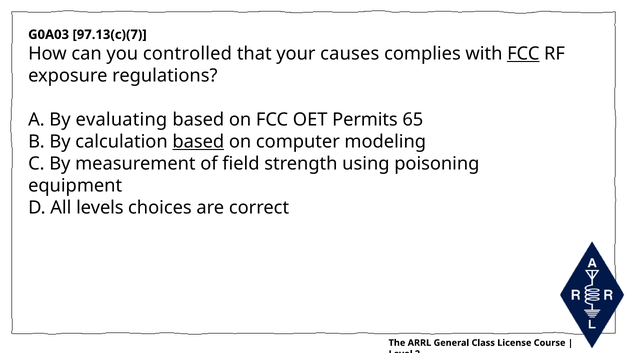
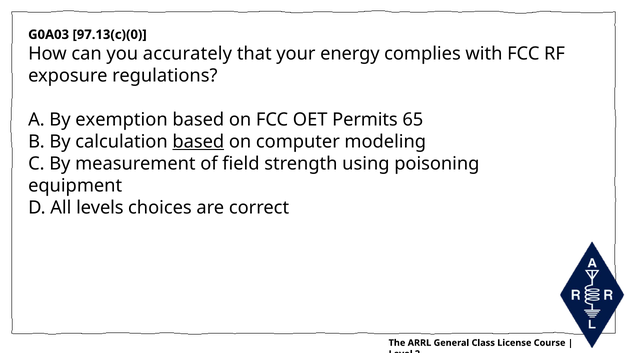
97.13(c)(7: 97.13(c)(7 -> 97.13(c)(0
controlled: controlled -> accurately
causes: causes -> energy
FCC at (523, 54) underline: present -> none
evaluating: evaluating -> exemption
